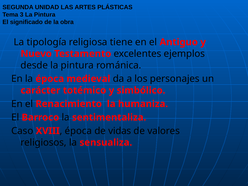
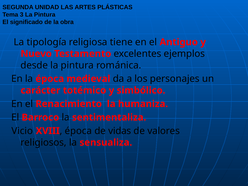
Caso: Caso -> Vicio
